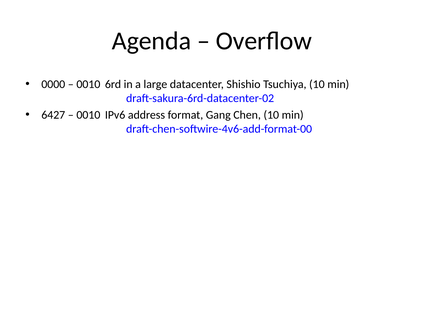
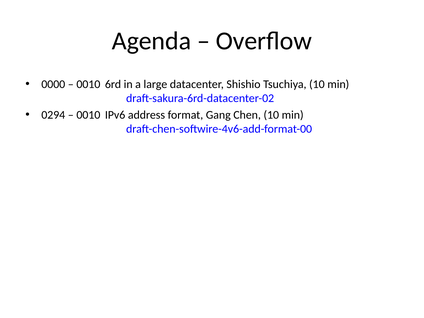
6427: 6427 -> 0294
